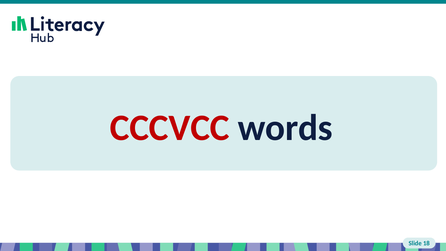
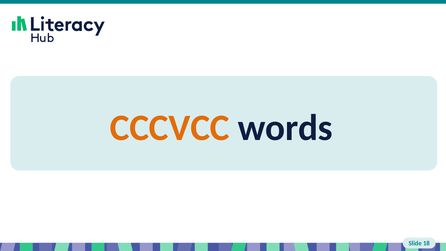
CCCVCC colour: red -> orange
